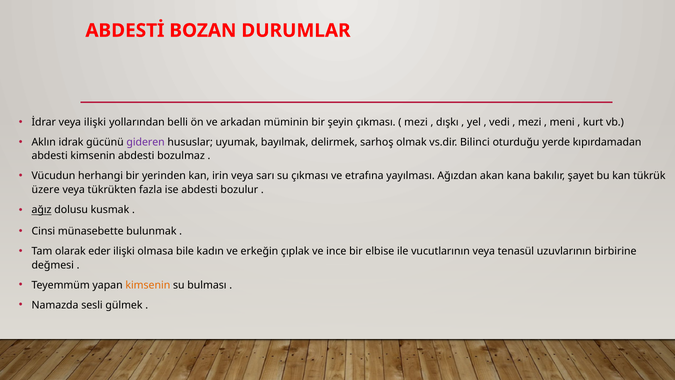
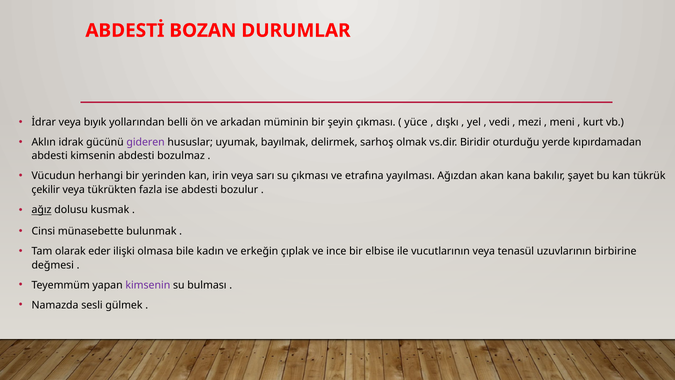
veya ilişki: ilişki -> bıyık
mezi at (416, 122): mezi -> yüce
Bilinci: Bilinci -> Biridir
üzere: üzere -> çekilir
kimsenin at (148, 285) colour: orange -> purple
